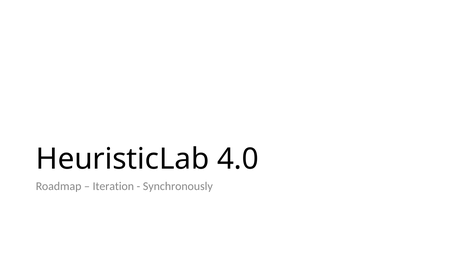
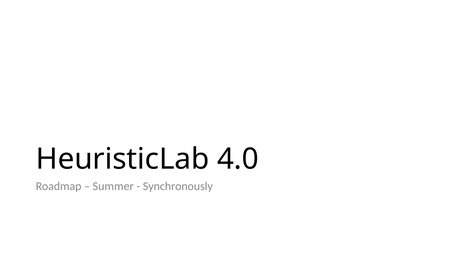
Iteration: Iteration -> Summer
